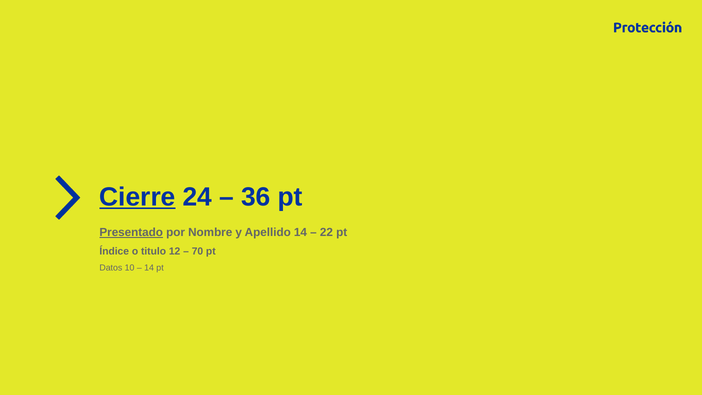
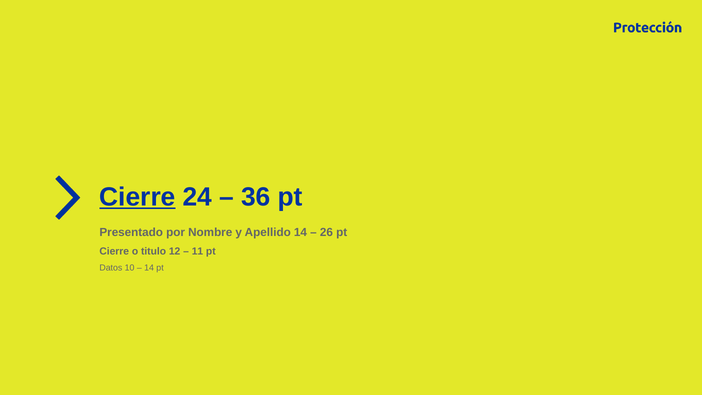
Presentado underline: present -> none
22: 22 -> 26
Índice at (114, 251): Índice -> Cierre
70: 70 -> 11
